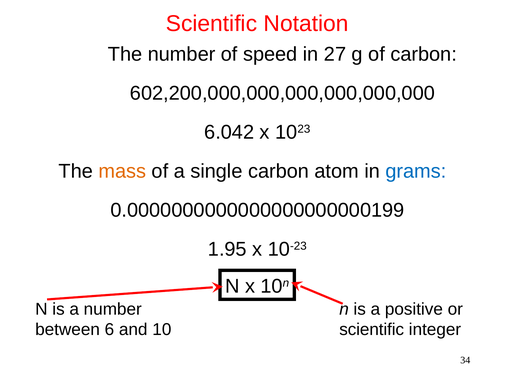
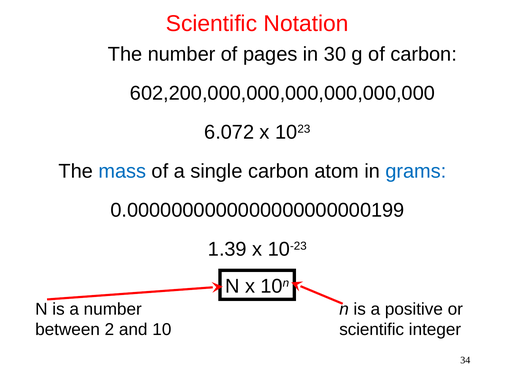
speed: speed -> pages
27: 27 -> 30
6.042: 6.042 -> 6.072
mass colour: orange -> blue
1.95: 1.95 -> 1.39
6: 6 -> 2
